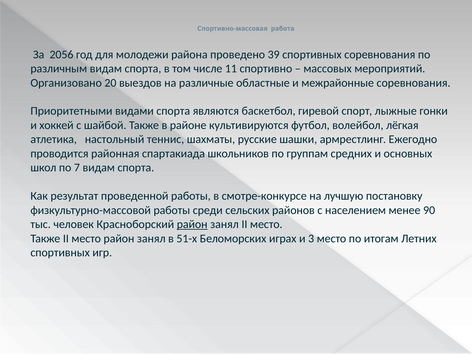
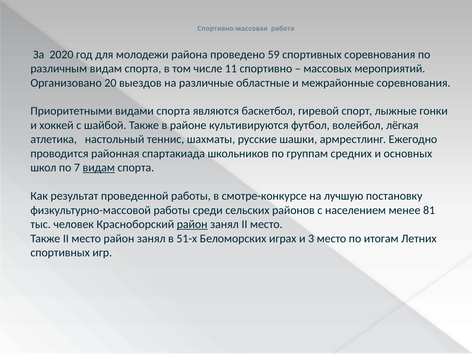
2056: 2056 -> 2020
39: 39 -> 59
видам at (99, 168) underline: none -> present
90: 90 -> 81
